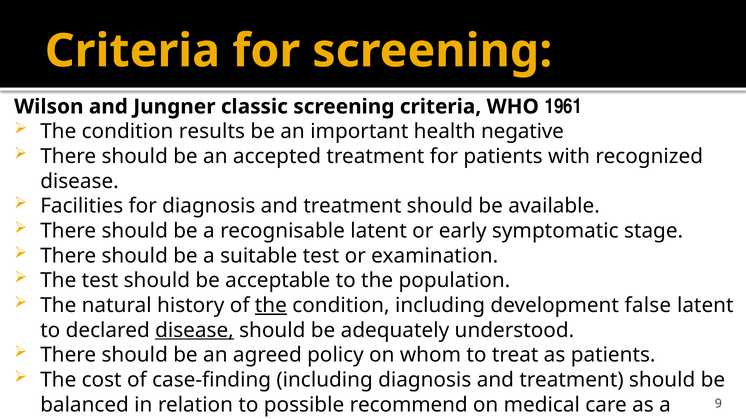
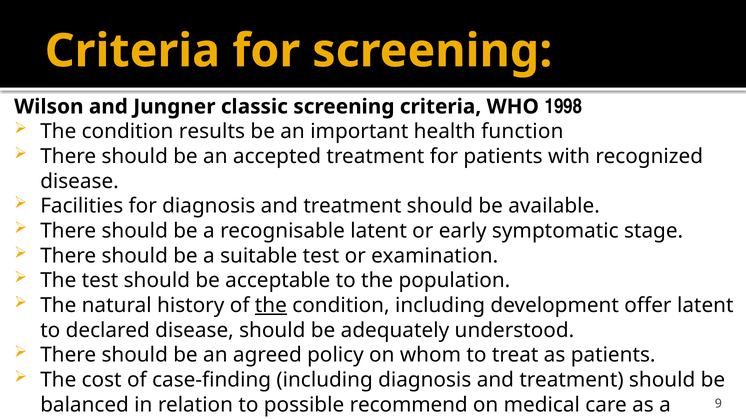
1961: 1961 -> 1998
negative: negative -> function
false: false -> offer
disease at (194, 331) underline: present -> none
